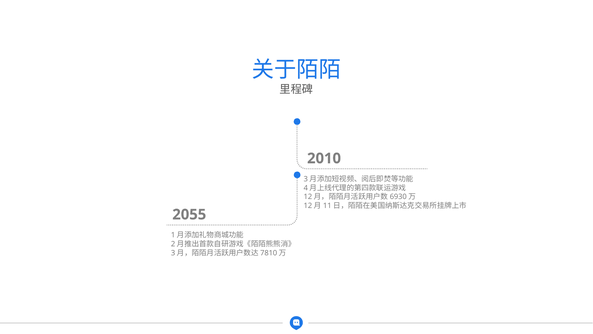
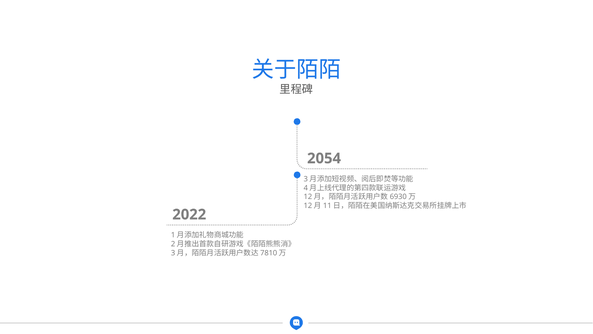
2010: 2010 -> 2054
2055: 2055 -> 2022
